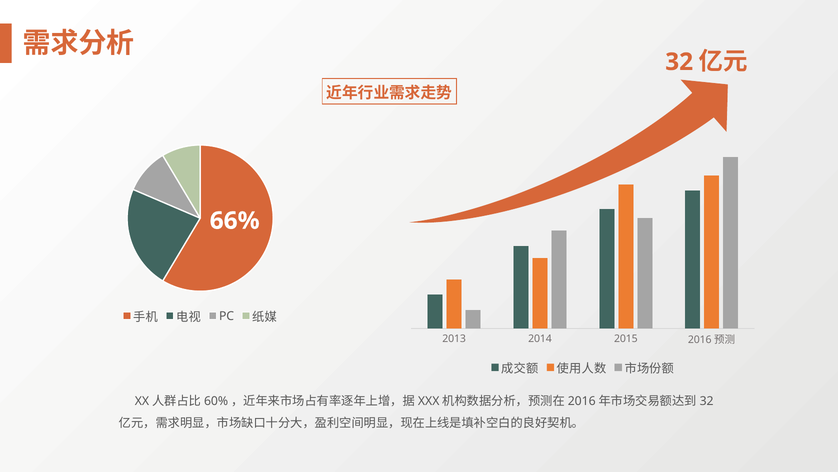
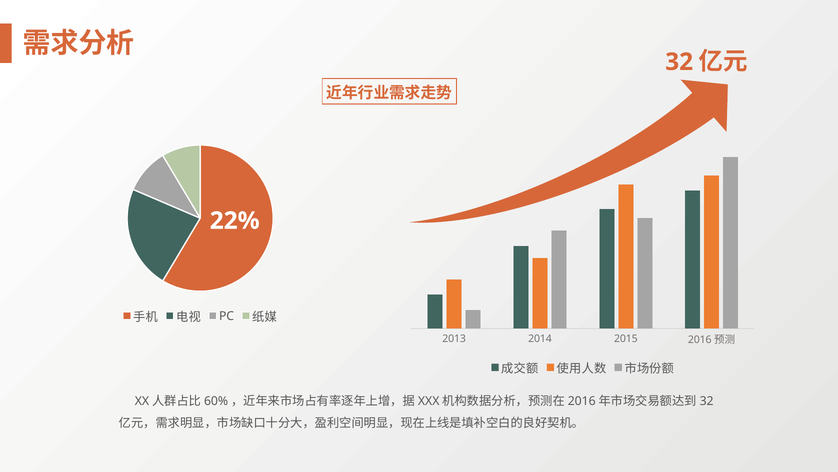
66%: 66% -> 22%
